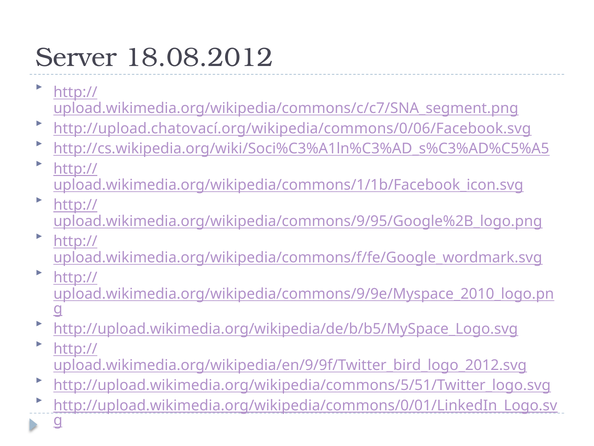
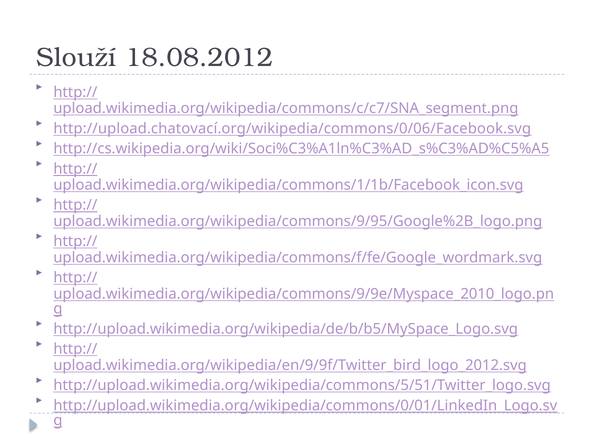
Server: Server -> Slouží
